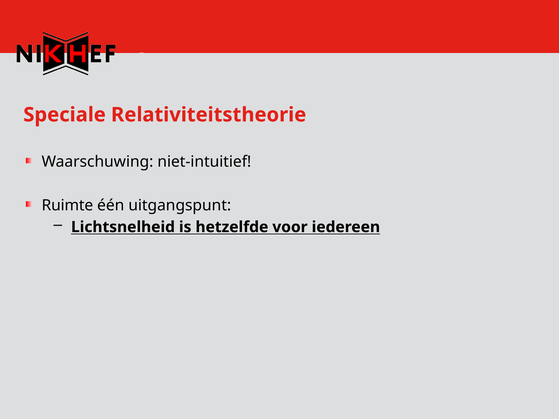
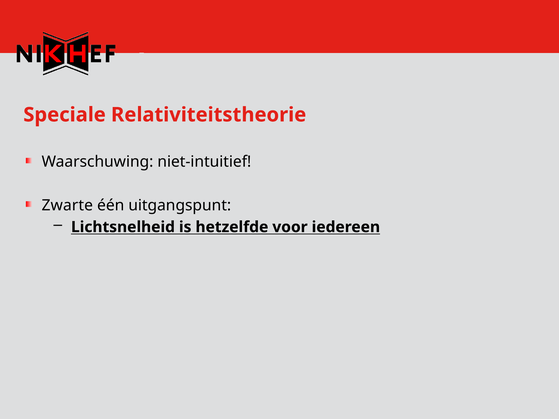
Ruimte: Ruimte -> Zwarte
